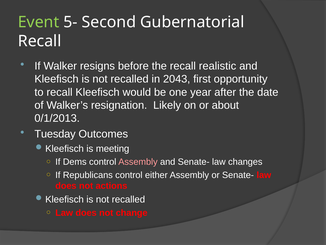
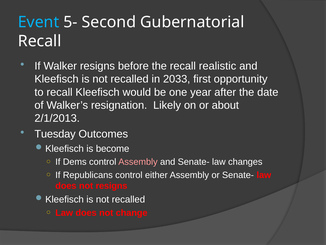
Event colour: light green -> light blue
2043: 2043 -> 2033
0/1/2013: 0/1/2013 -> 2/1/2013
meeting: meeting -> become
not actions: actions -> resigns
